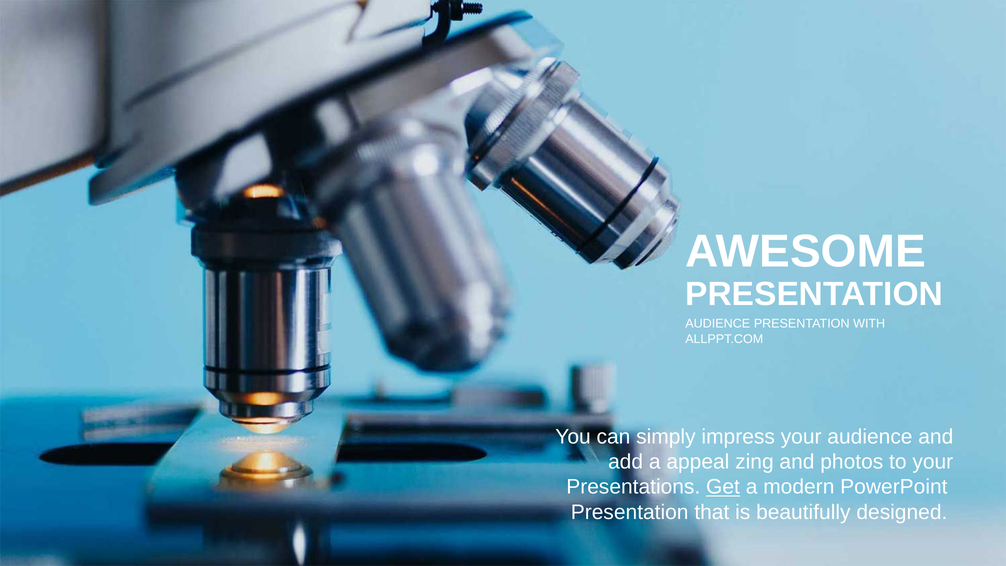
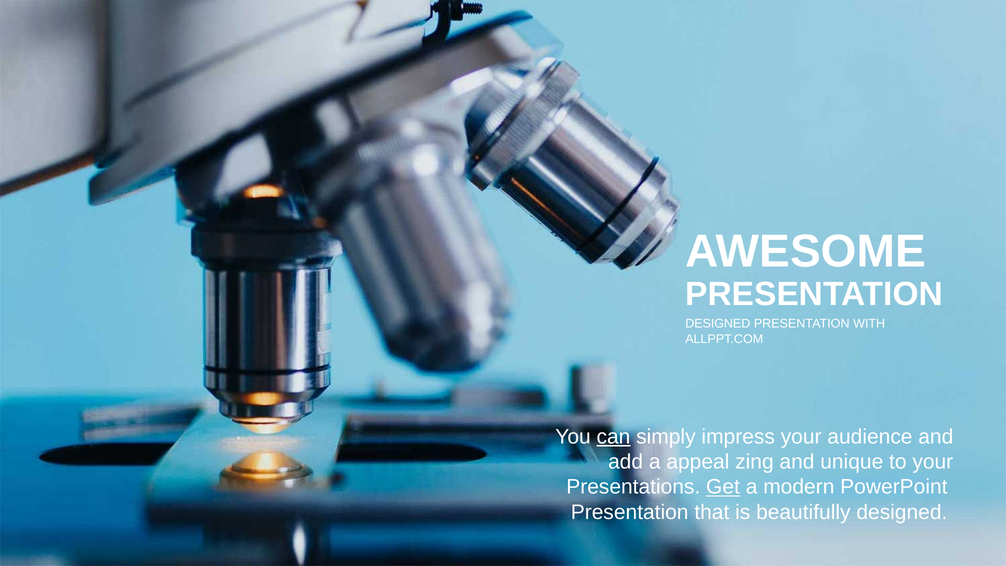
AUDIENCE at (718, 324): AUDIENCE -> DESIGNED
can underline: none -> present
photos: photos -> unique
